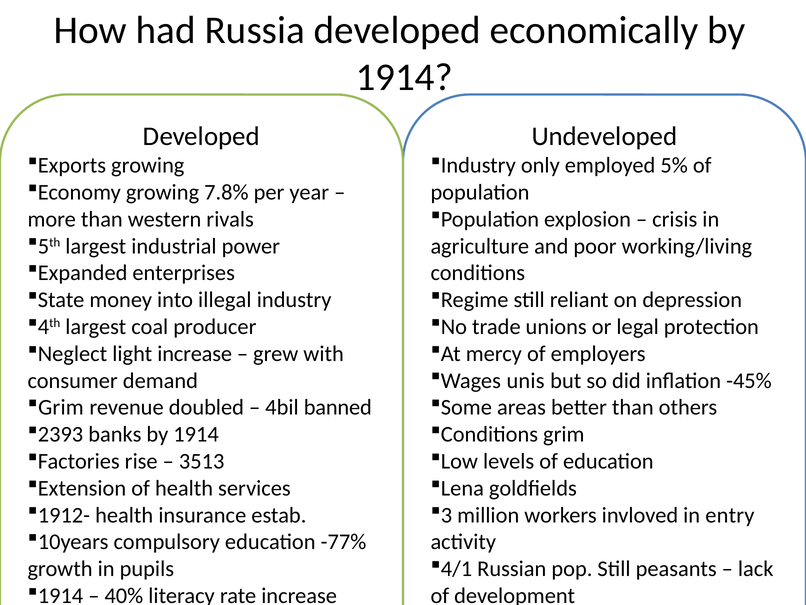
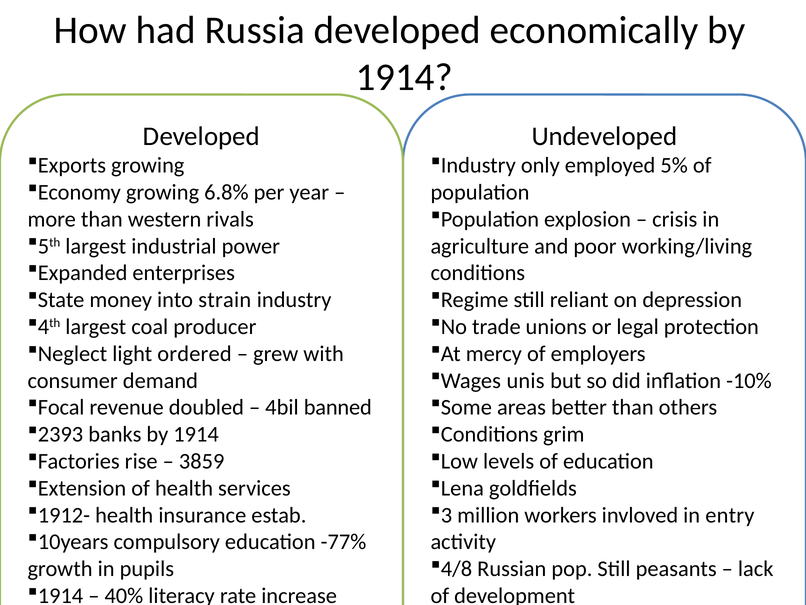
7.8%: 7.8% -> 6.8%
illegal: illegal -> strain
light increase: increase -> ordered
-45%: -45% -> -10%
Grim at (61, 407): Grim -> Focal
3513: 3513 -> 3859
4/1: 4/1 -> 4/8
